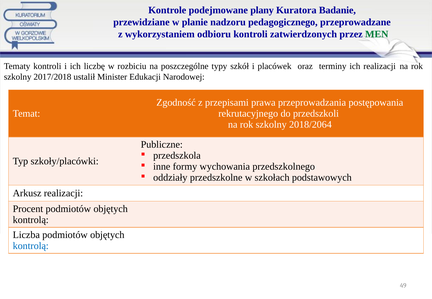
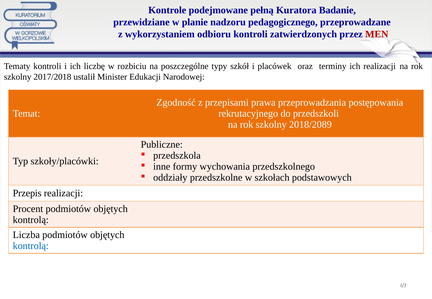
plany: plany -> pełną
MEN colour: green -> red
2018/2064: 2018/2064 -> 2018/2089
Arkusz: Arkusz -> Przepis
